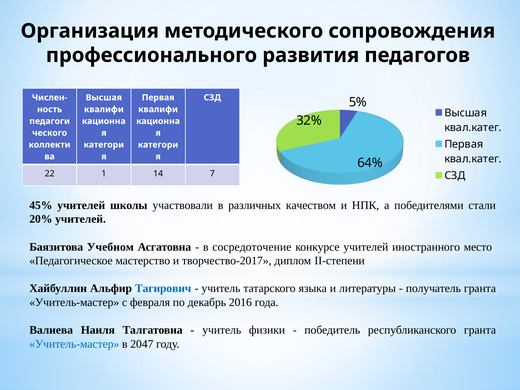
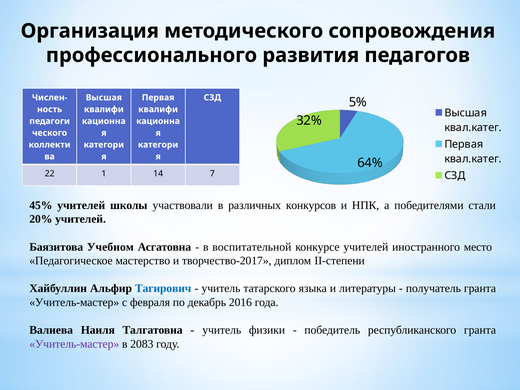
качеством: качеством -> конкурсов
сосредоточение: сосредоточение -> воспитательной
Учитель-мастер at (74, 344) colour: blue -> purple
2047: 2047 -> 2083
